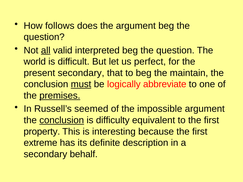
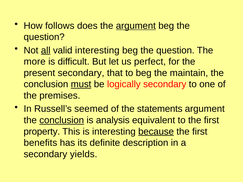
argument at (136, 26) underline: none -> present
valid interpreted: interpreted -> interesting
world: world -> more
logically abbreviate: abbreviate -> secondary
premises underline: present -> none
impossible: impossible -> statements
difficulty: difficulty -> analysis
because underline: none -> present
extreme: extreme -> benefits
behalf: behalf -> yields
